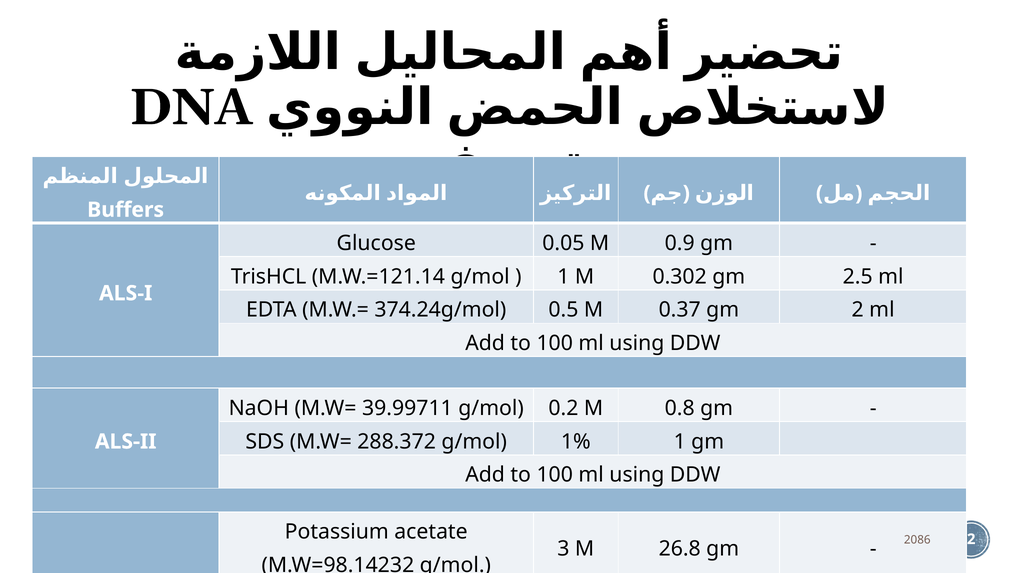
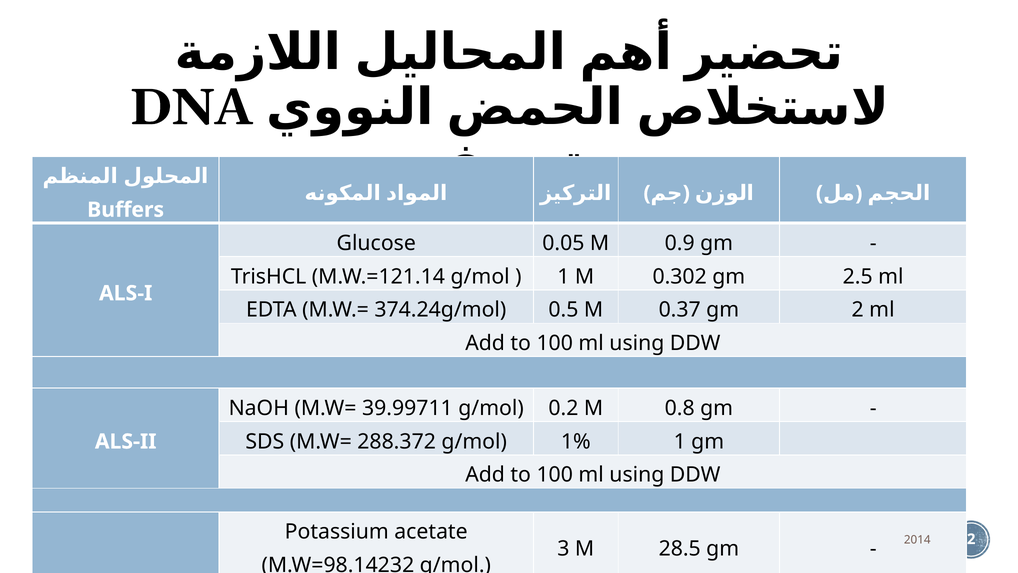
2086: 2086 -> 2014
26.8: 26.8 -> 28.5
